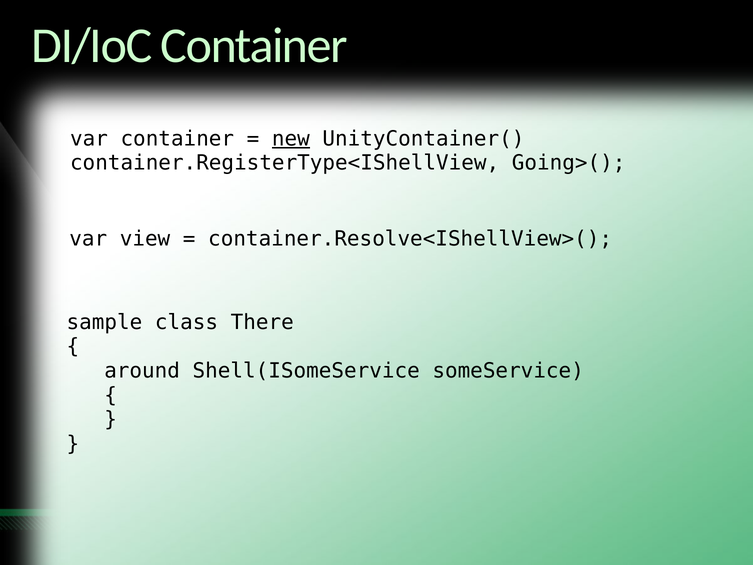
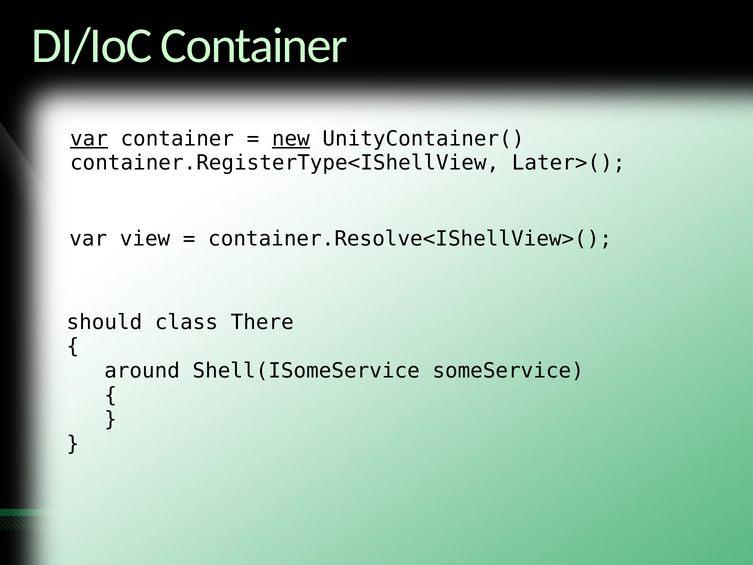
var at (89, 139) underline: none -> present
Going>(: Going>( -> Later>(
sample: sample -> should
